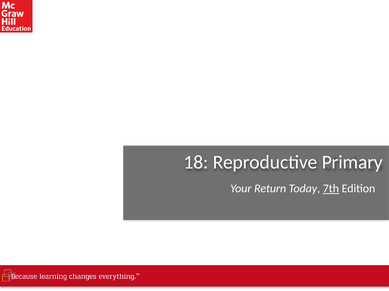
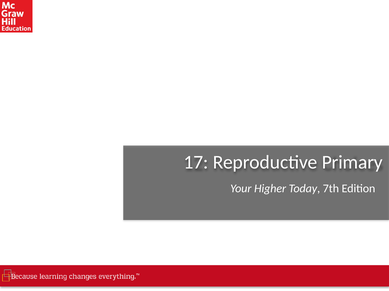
18: 18 -> 17
Return: Return -> Higher
7th underline: present -> none
